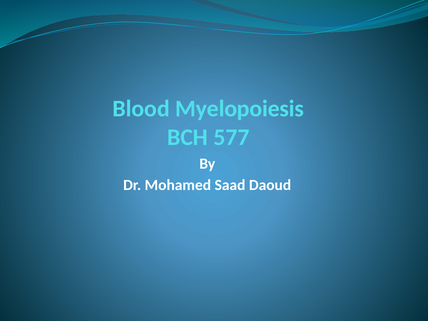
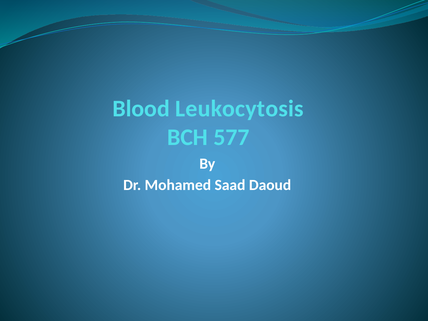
Myelopoiesis: Myelopoiesis -> Leukocytosis
